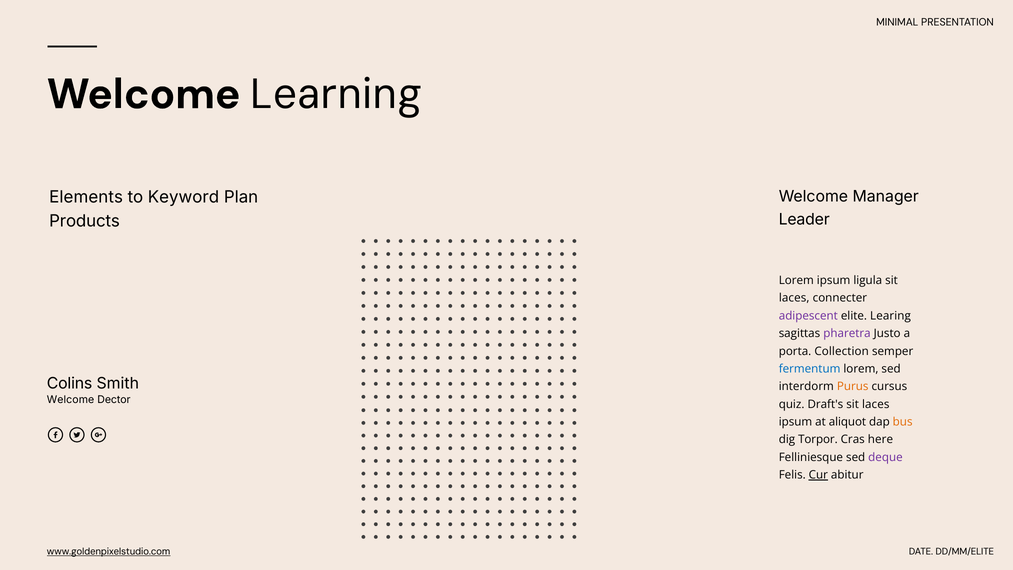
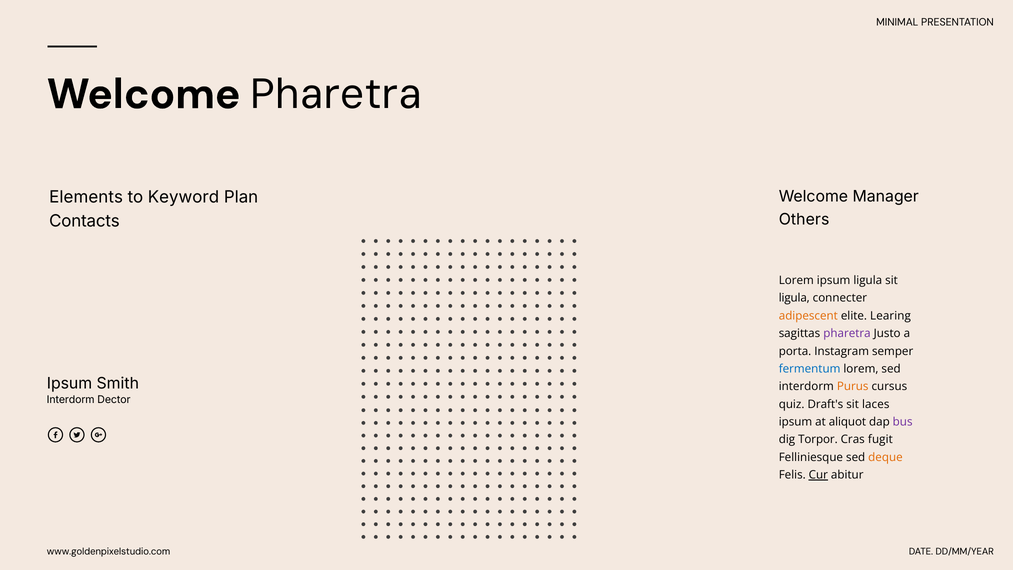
Welcome Learning: Learning -> Pharetra
Leader: Leader -> Others
Products: Products -> Contacts
laces at (794, 298): laces -> ligula
adipescent colour: purple -> orange
Collection: Collection -> Instagram
Colins at (70, 384): Colins -> Ipsum
Welcome at (71, 400): Welcome -> Interdorm
bus colour: orange -> purple
here: here -> fugit
deque colour: purple -> orange
www.goldenpixelstudio.com underline: present -> none
DD/MM/ELITE: DD/MM/ELITE -> DD/MM/YEAR
